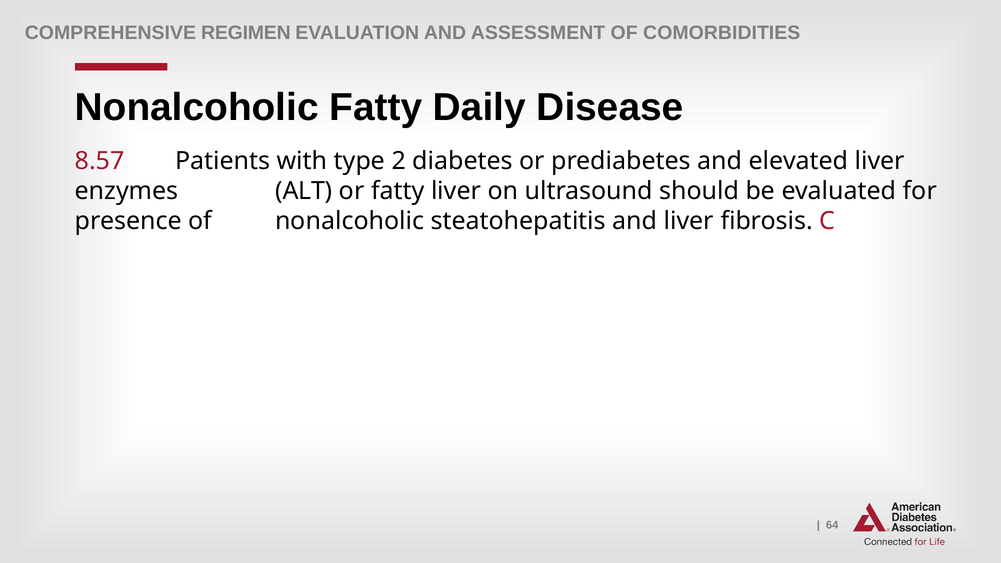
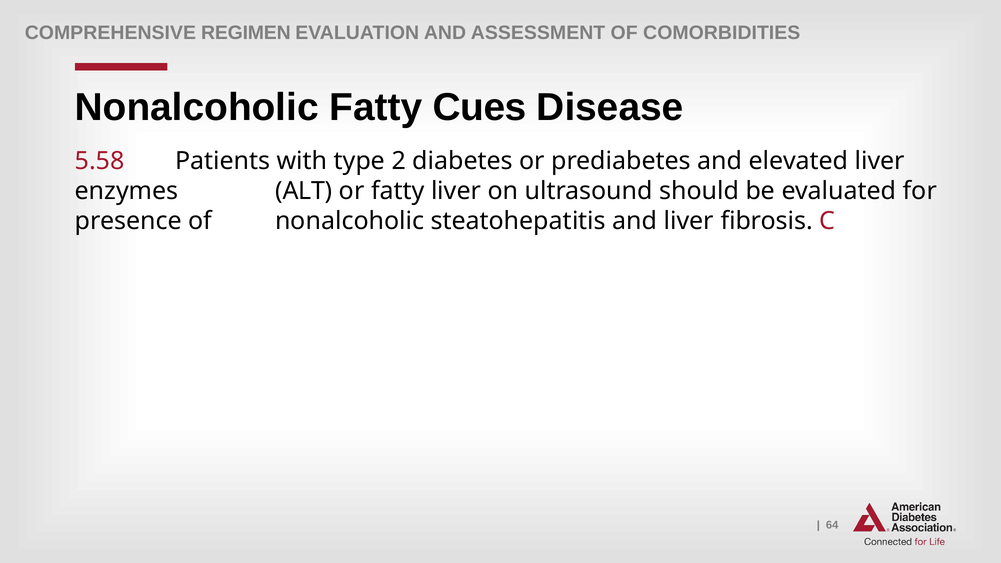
Daily: Daily -> Cues
8.57: 8.57 -> 5.58
